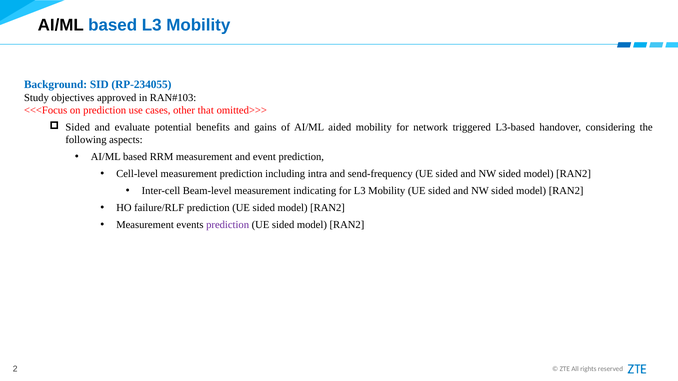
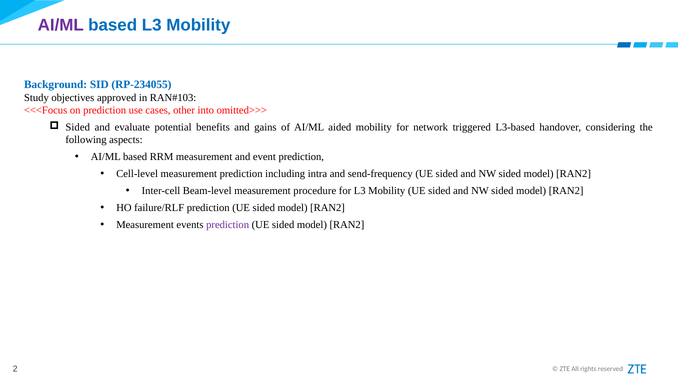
AI/ML at (61, 25) colour: black -> purple
that: that -> into
indicating: indicating -> procedure
